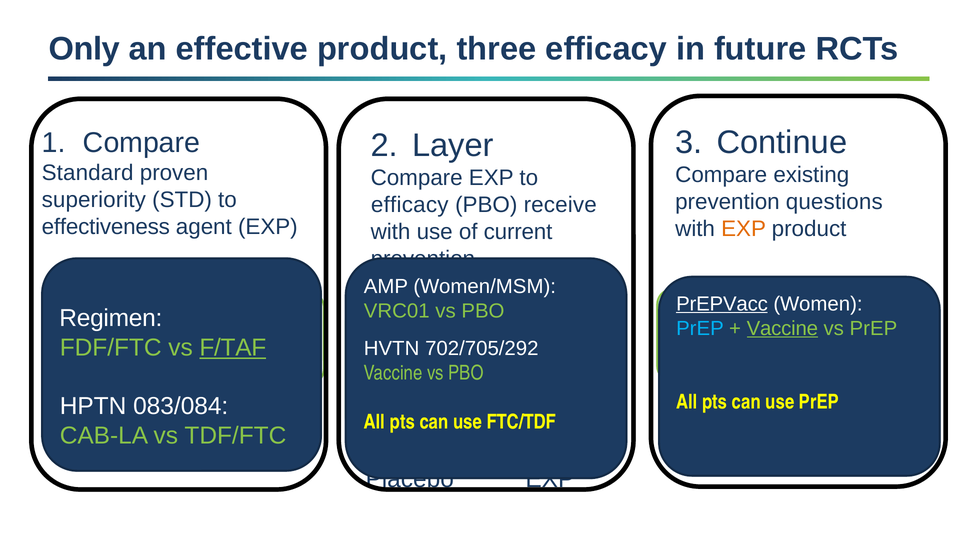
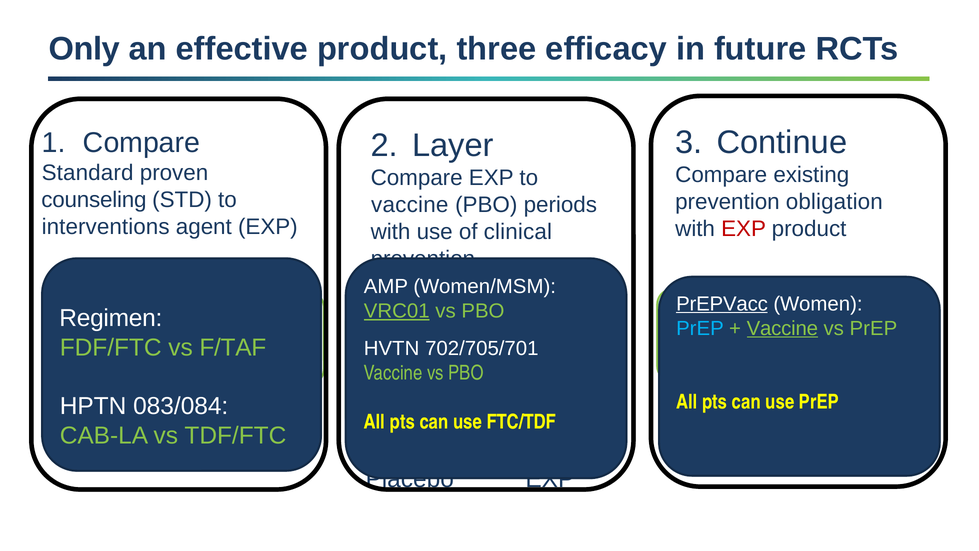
superiority: superiority -> counseling
questions: questions -> obligation
efficacy at (410, 205): efficacy -> vaccine
receive: receive -> periods
effectiveness: effectiveness -> interventions
EXP at (744, 229) colour: orange -> red
current: current -> clinical
VRC01 underline: none -> present
F/TAF underline: present -> none
702/705/292: 702/705/292 -> 702/705/701
